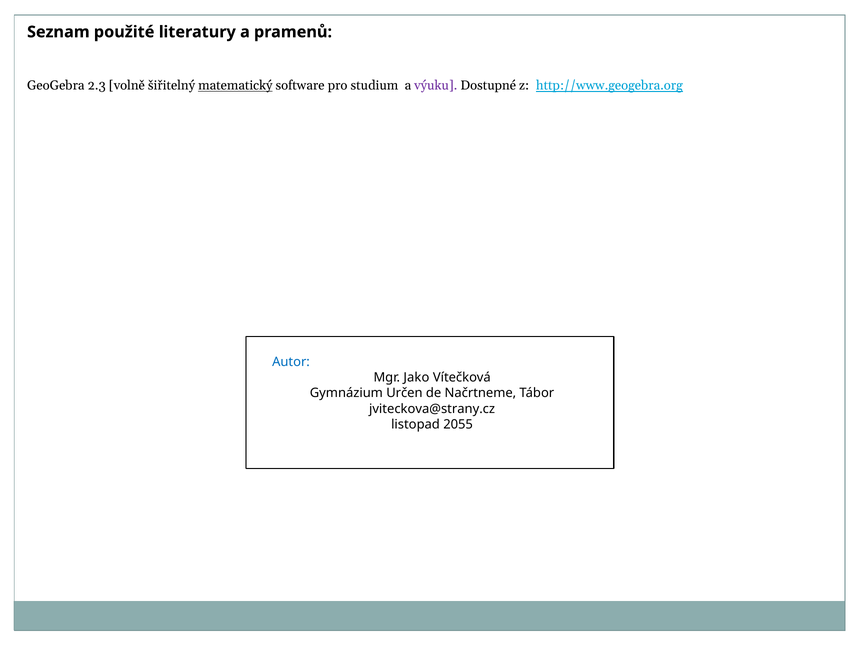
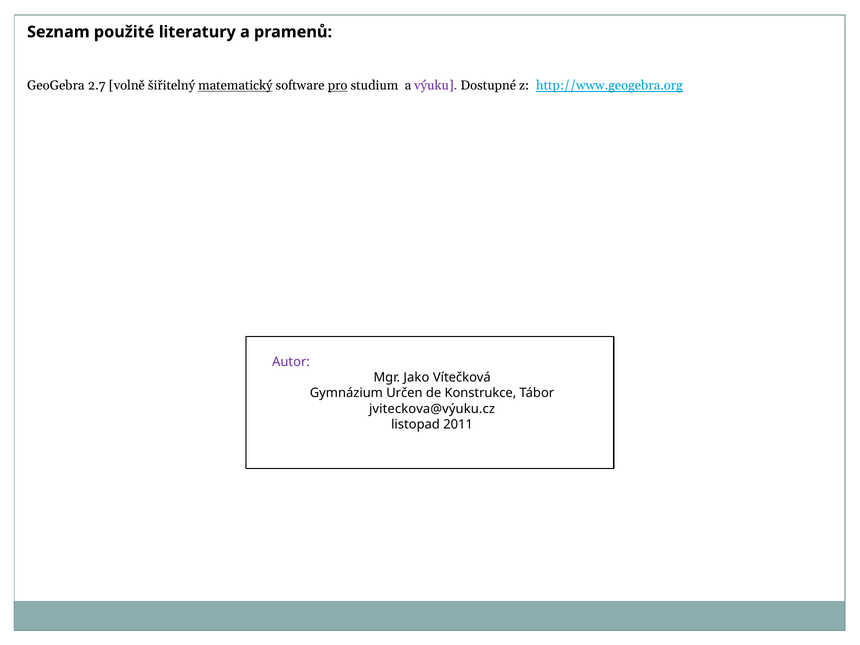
2.3: 2.3 -> 2.7
pro underline: none -> present
Autor colour: blue -> purple
Načrtneme: Načrtneme -> Konstrukce
jviteckova@strany.cz: jviteckova@strany.cz -> jviteckova@výuku.cz
2055: 2055 -> 2011
